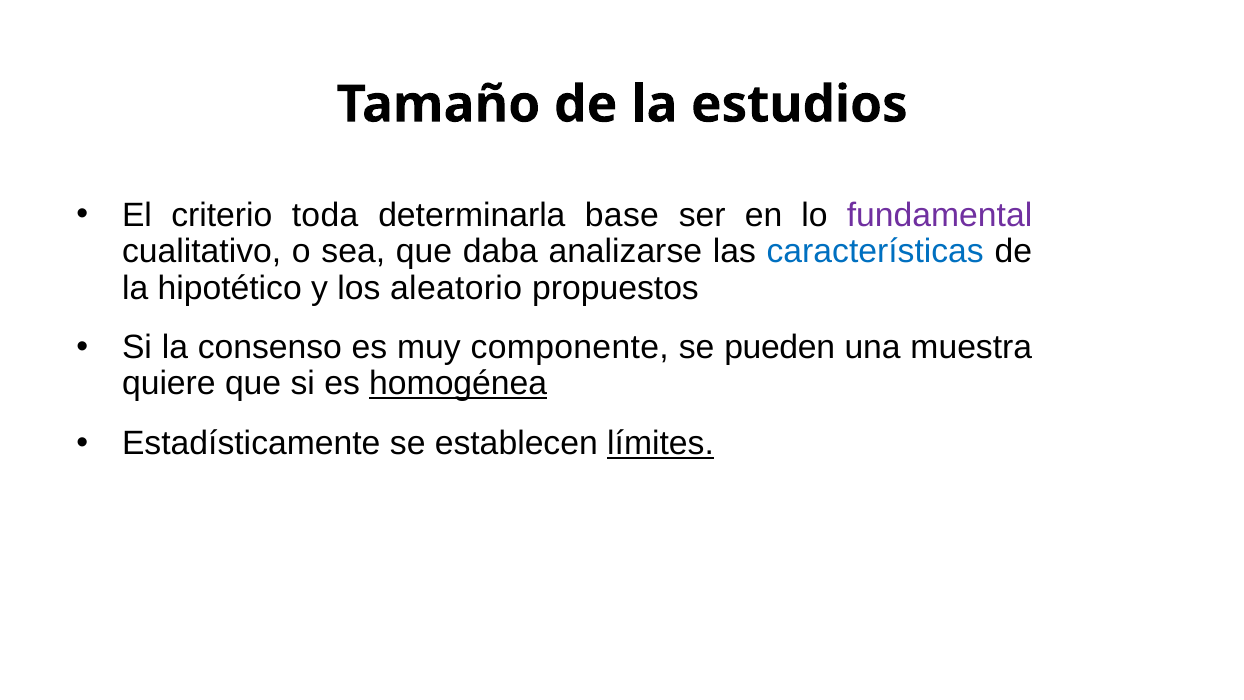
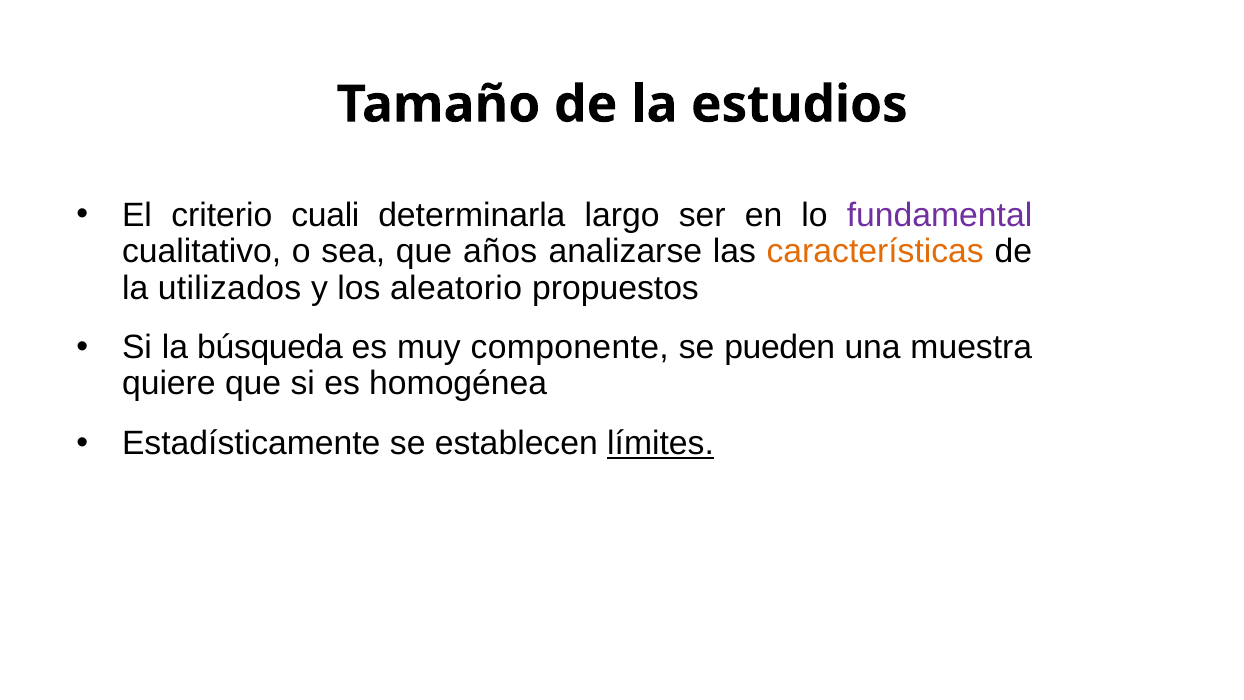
toda: toda -> cuali
base: base -> largo
daba: daba -> años
características colour: blue -> orange
hipotético: hipotético -> utilizados
consenso: consenso -> búsqueda
homogénea underline: present -> none
